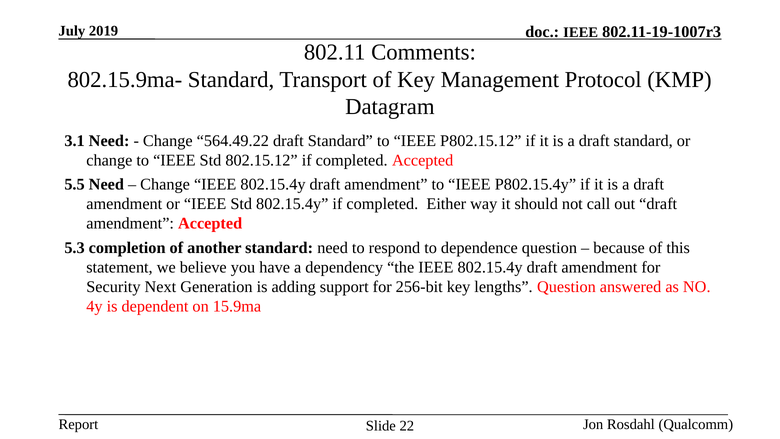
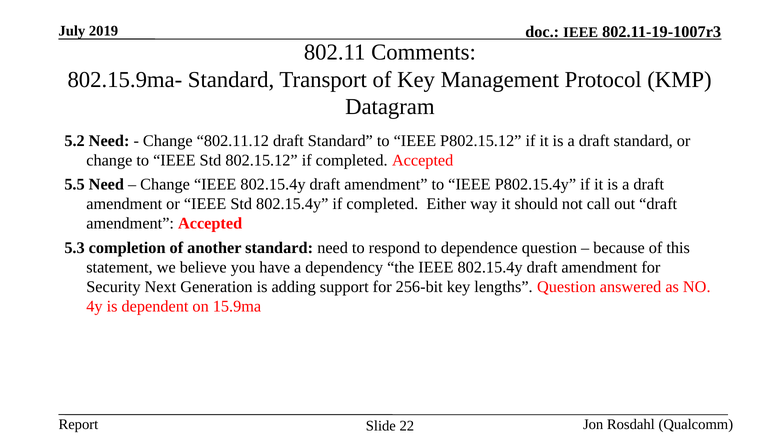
3.1: 3.1 -> 5.2
564.49.22: 564.49.22 -> 802.11.12
